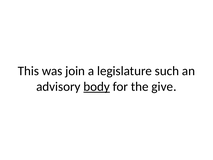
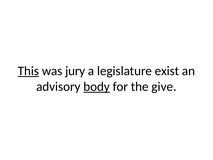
This underline: none -> present
join: join -> jury
such: such -> exist
